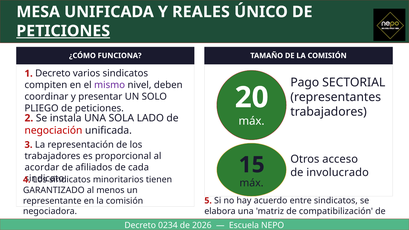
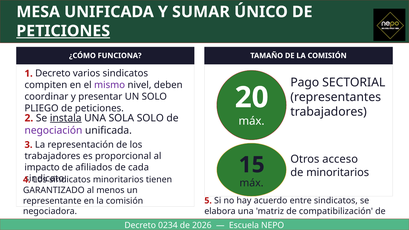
REALES: REALES -> SUMAR
instala underline: none -> present
SOLA LADO: LADO -> SOLO
negociación colour: red -> purple
acordar: acordar -> impacto
de involucrado: involucrado -> minoritarios
